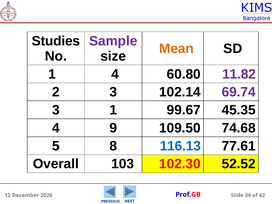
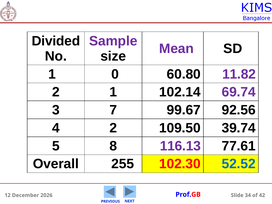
Studies: Studies -> Divided
Mean colour: orange -> purple
1 4: 4 -> 0
2 3: 3 -> 1
3 1: 1 -> 7
45.35: 45.35 -> 92.56
4 9: 9 -> 2
74.68: 74.68 -> 39.74
116.13 colour: blue -> purple
103: 103 -> 255
52.52 colour: black -> blue
